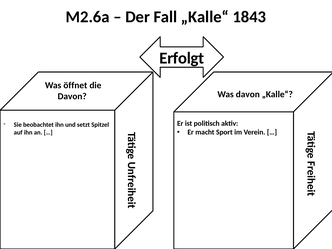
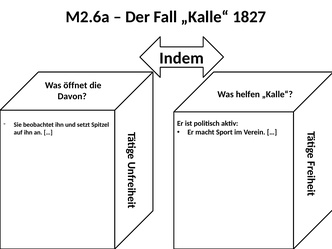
1843: 1843 -> 1827
Erfolgt: Erfolgt -> Indem
Was davon: davon -> helfen
